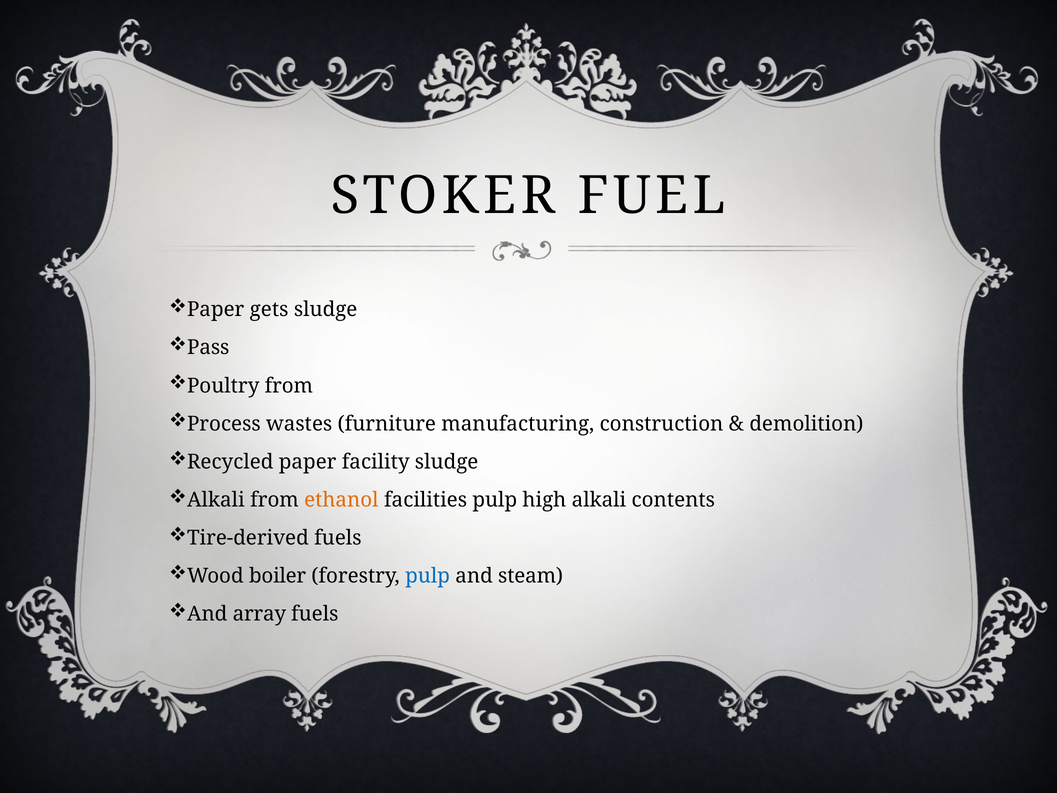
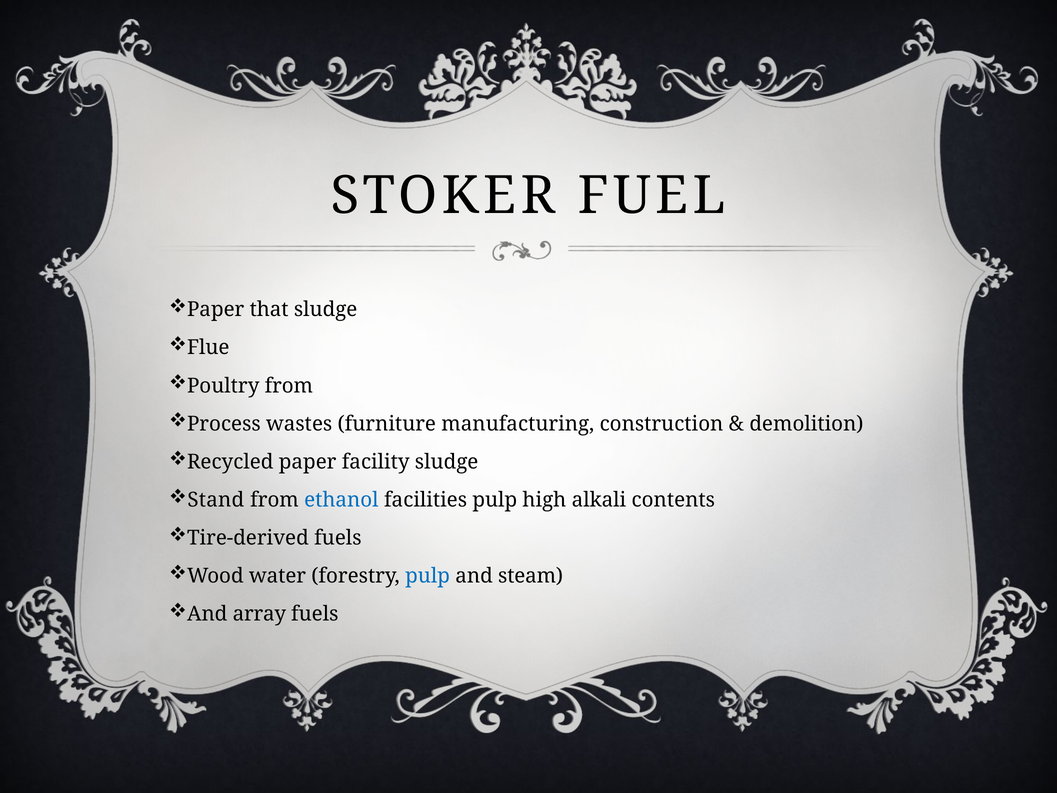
gets: gets -> that
Pass: Pass -> Flue
Alkali at (216, 500): Alkali -> Stand
ethanol colour: orange -> blue
boiler: boiler -> water
